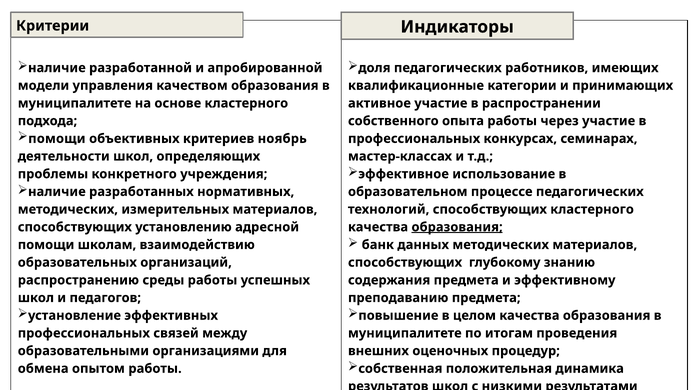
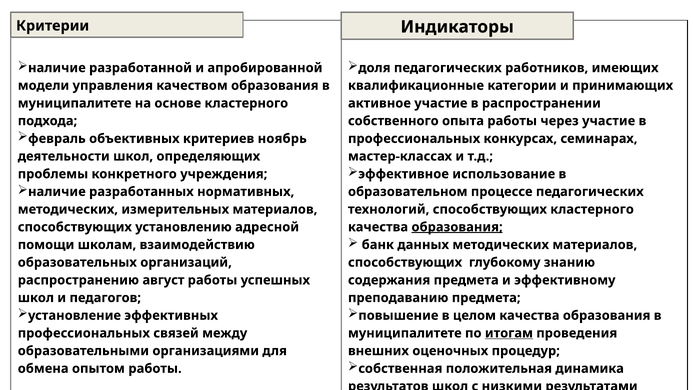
помощи at (57, 139): помощи -> февраль
среды: среды -> август
итогам underline: none -> present
